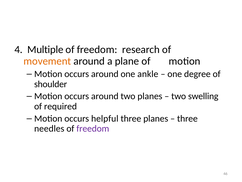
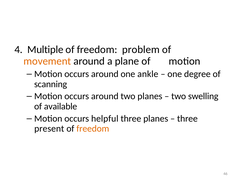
research: research -> problem
shoulder: shoulder -> scanning
required: required -> available
needles: needles -> present
freedom at (93, 128) colour: purple -> orange
